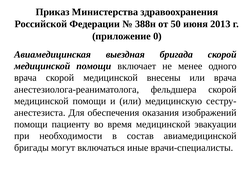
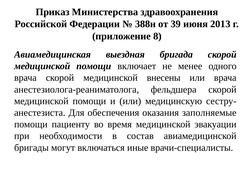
50: 50 -> 39
0: 0 -> 8
изображений: изображений -> заполняемые
